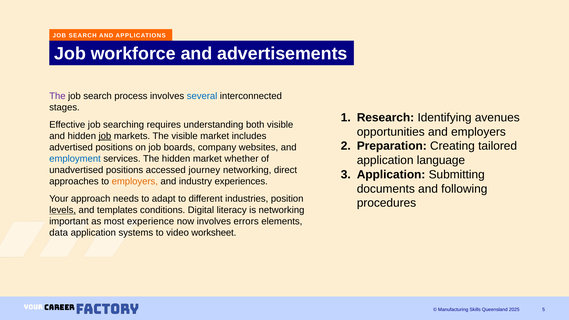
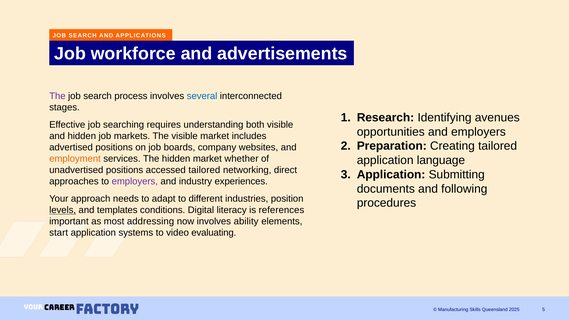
job at (105, 136) underline: present -> none
employment colour: blue -> orange
accessed journey: journey -> tailored
employers at (135, 181) colour: orange -> purple
is networking: networking -> references
experience: experience -> addressing
errors: errors -> ability
data: data -> start
worksheet: worksheet -> evaluating
